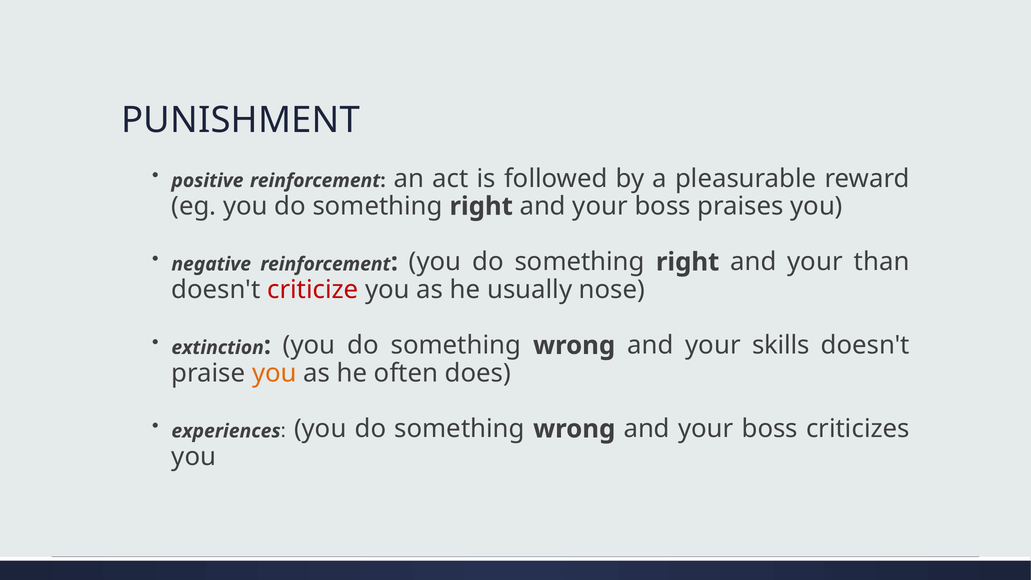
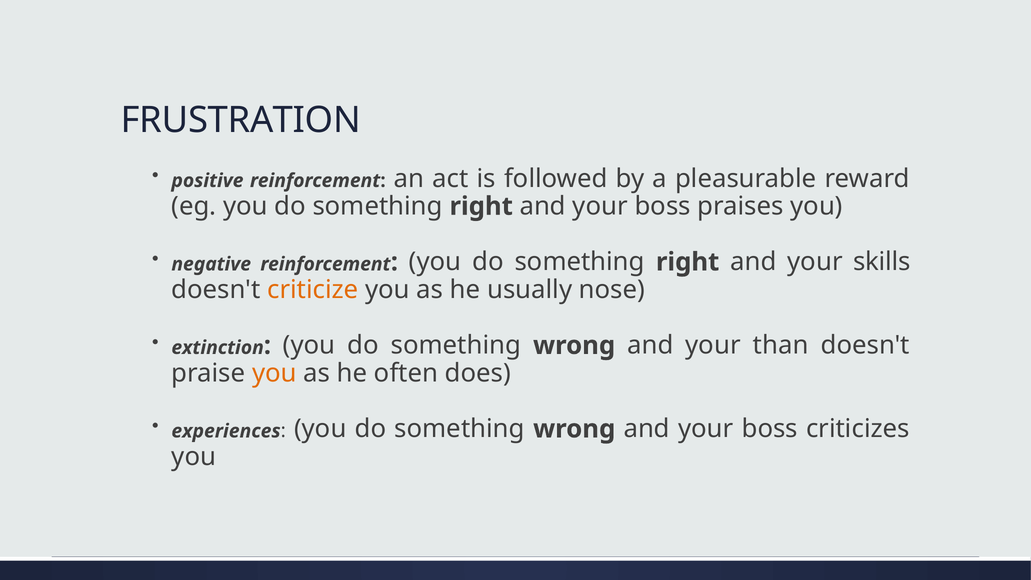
PUNISHMENT: PUNISHMENT -> FRUSTRATION
than: than -> skills
criticize colour: red -> orange
skills: skills -> than
